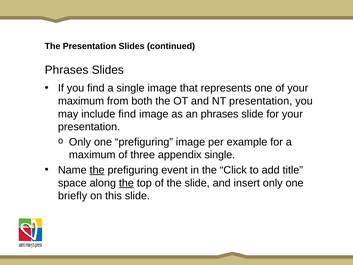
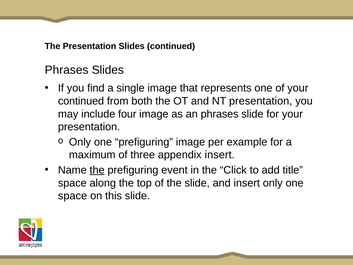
maximum at (81, 101): maximum -> continued
include find: find -> four
appendix single: single -> insert
the at (126, 183) underline: present -> none
briefly at (73, 196): briefly -> space
